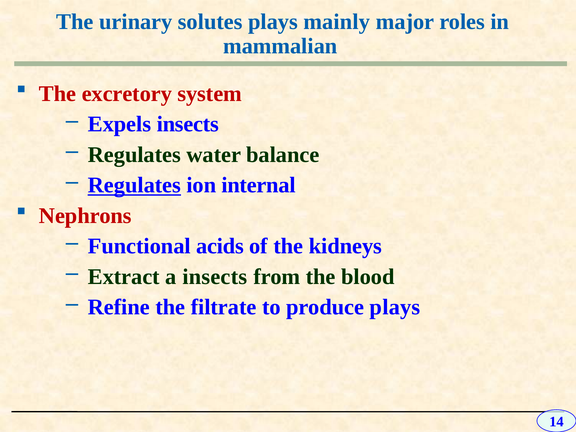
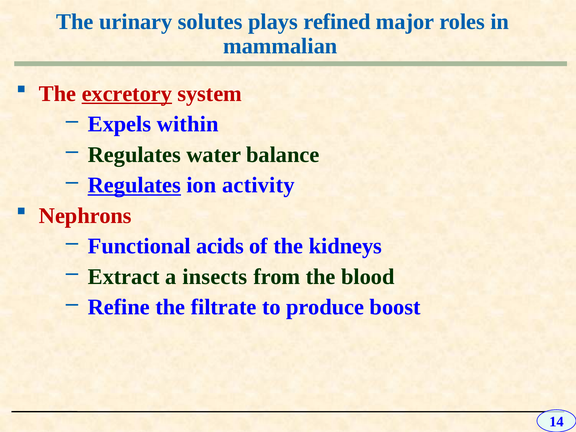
mainly: mainly -> refined
excretory underline: none -> present
Expels insects: insects -> within
internal: internal -> activity
produce plays: plays -> boost
